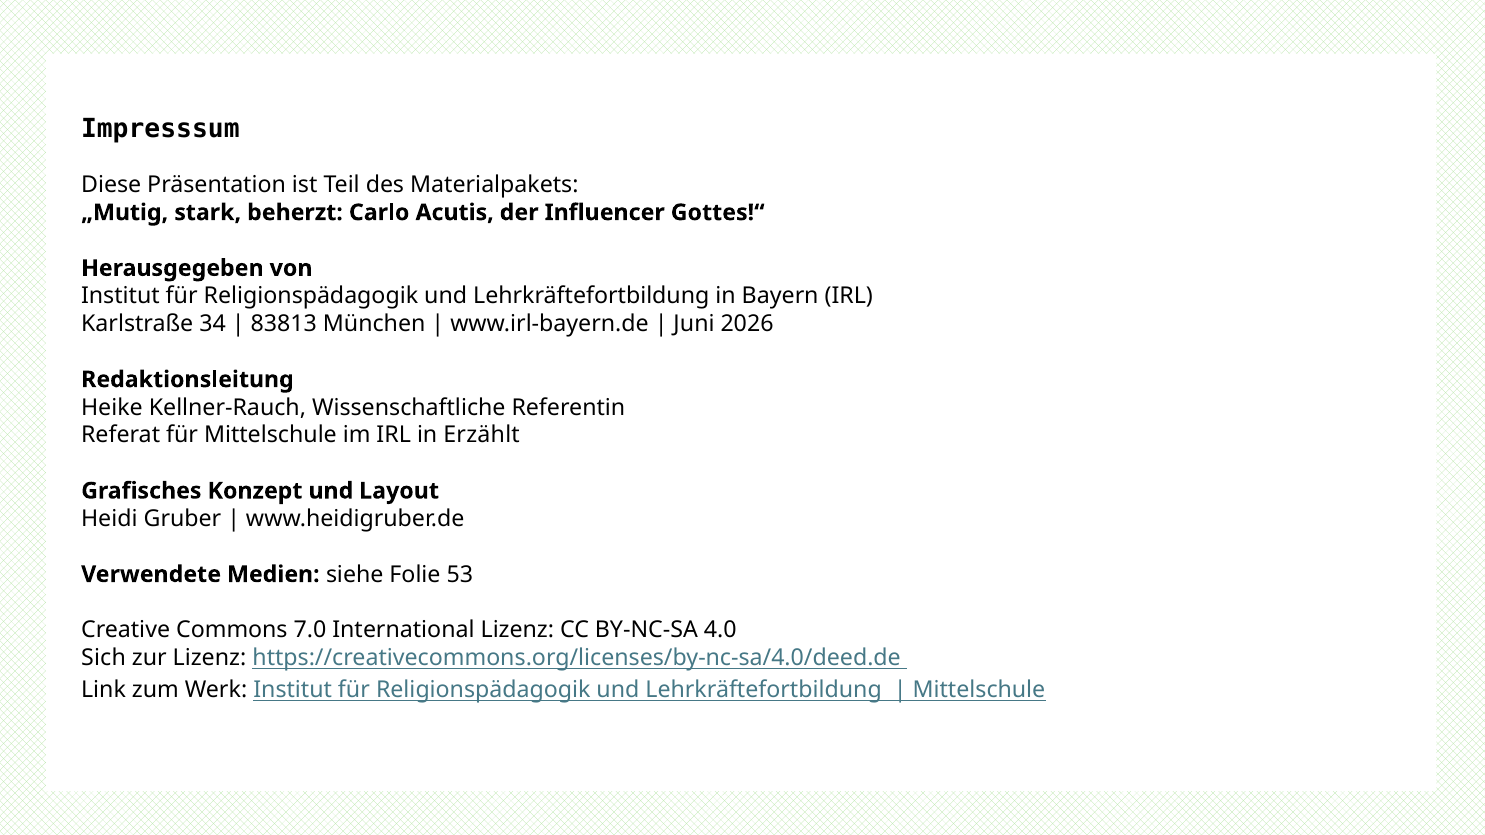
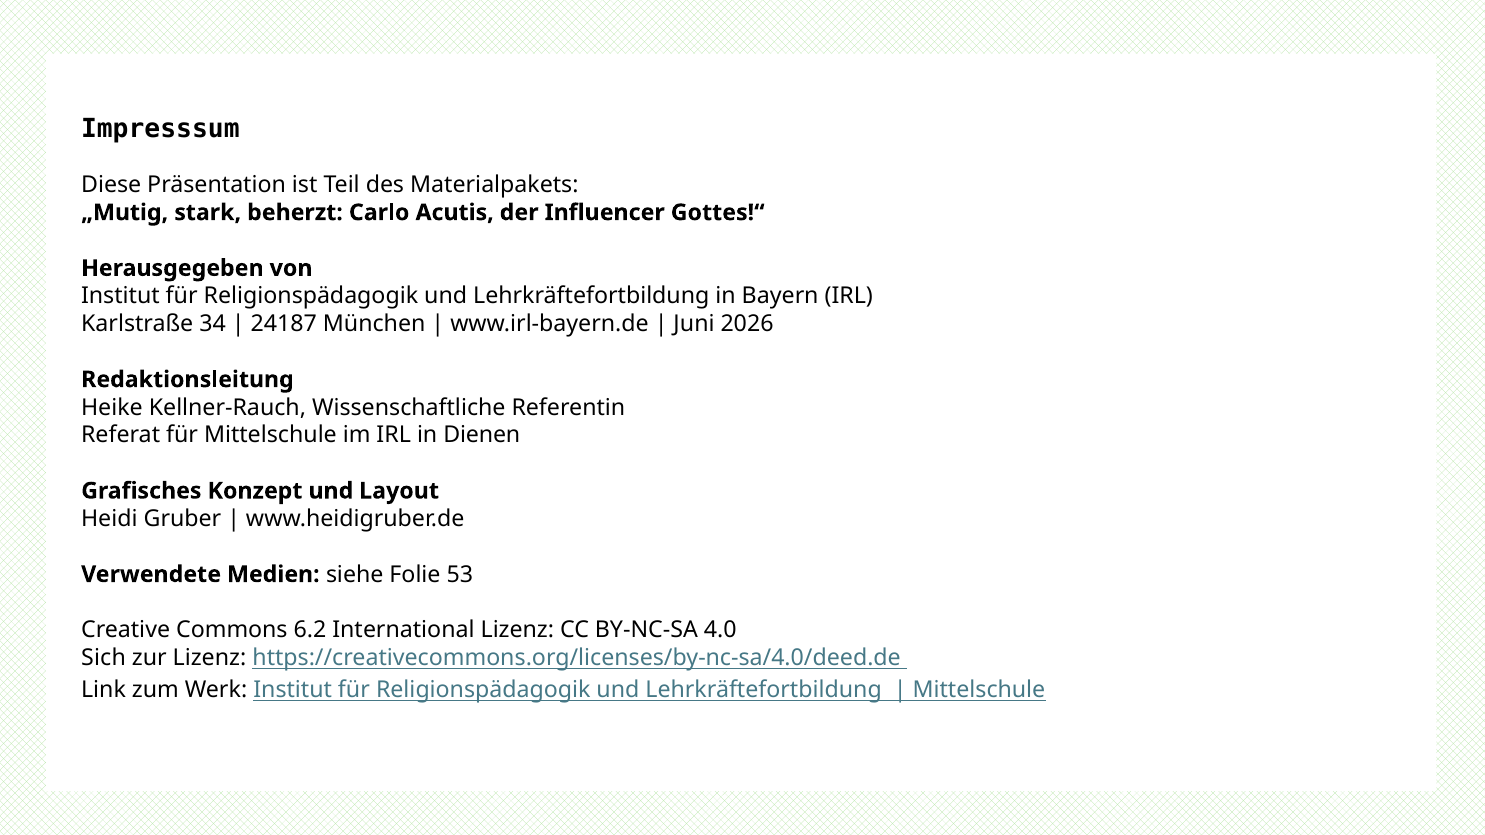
83813: 83813 -> 24187
Erzählt: Erzählt -> Dienen
7.0: 7.0 -> 6.2
